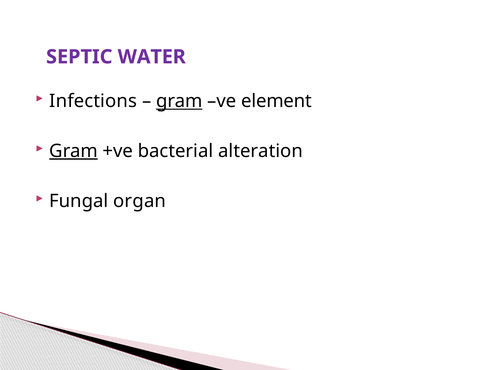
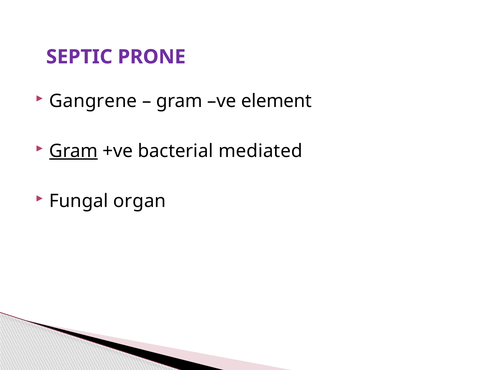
WATER: WATER -> PRONE
Infections: Infections -> Gangrene
gram at (179, 101) underline: present -> none
alteration: alteration -> mediated
